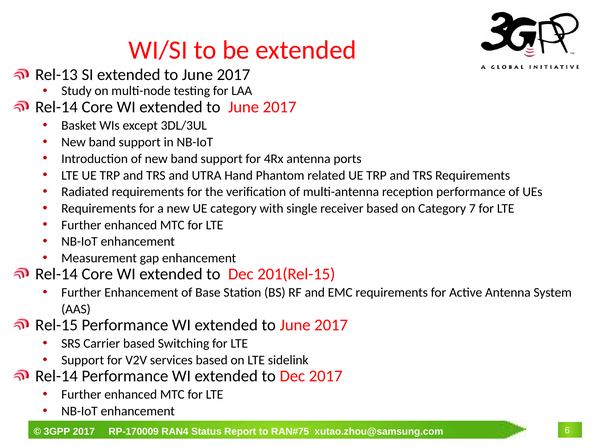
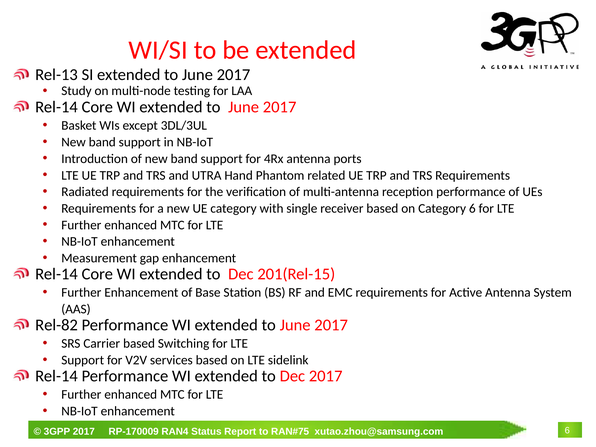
Category 7: 7 -> 6
Rel-15: Rel-15 -> Rel-82
